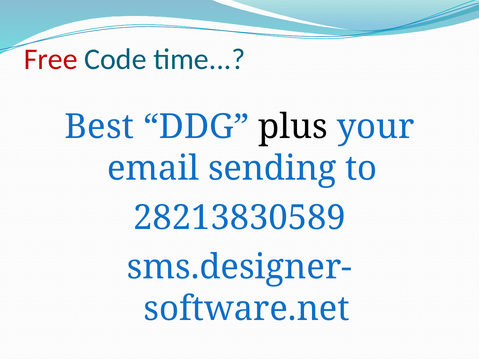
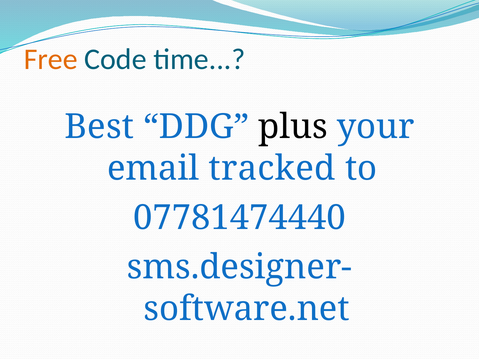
Free colour: red -> orange
sending: sending -> tracked
28213830589: 28213830589 -> 07781474440
